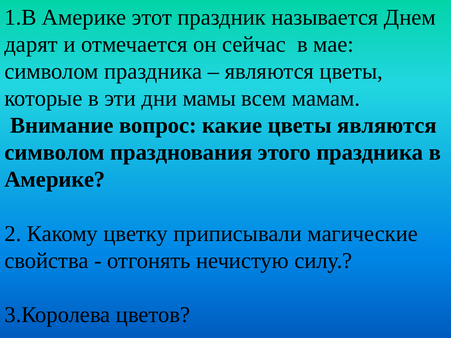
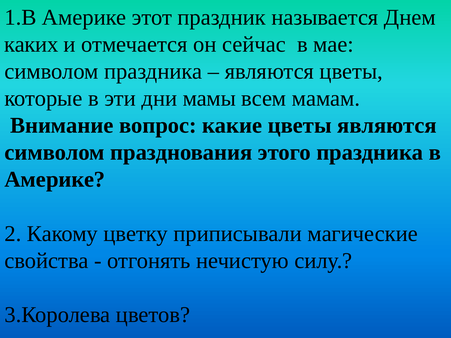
дарят: дарят -> каких
